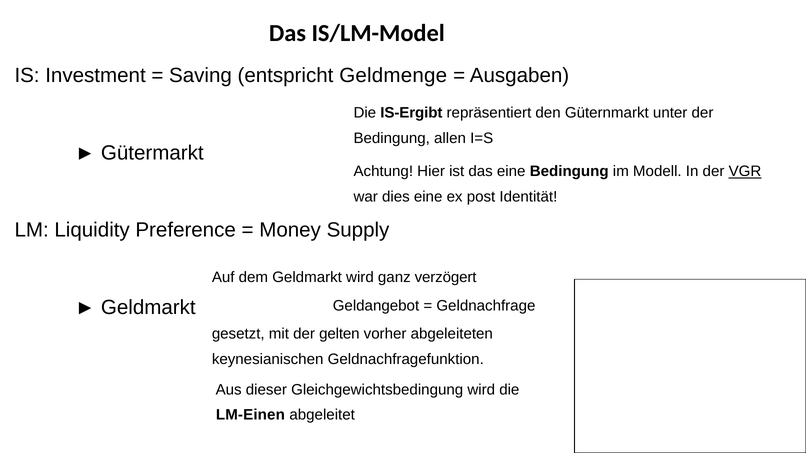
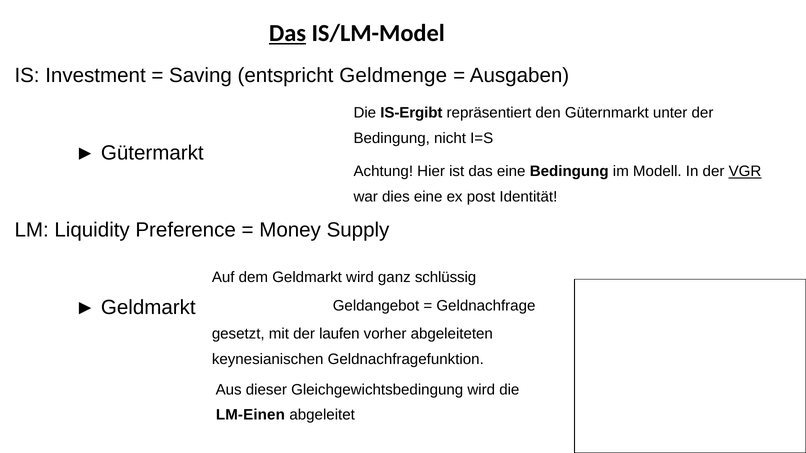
Das at (288, 33) underline: none -> present
allen: allen -> nicht
verzögert: verzögert -> schlüssig
gelten: gelten -> laufen
